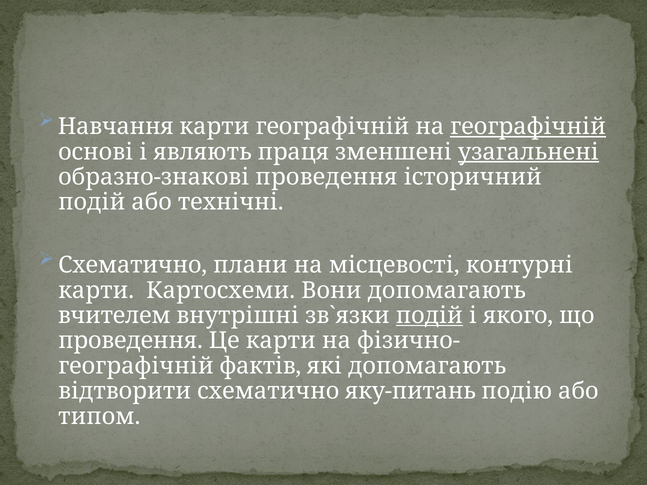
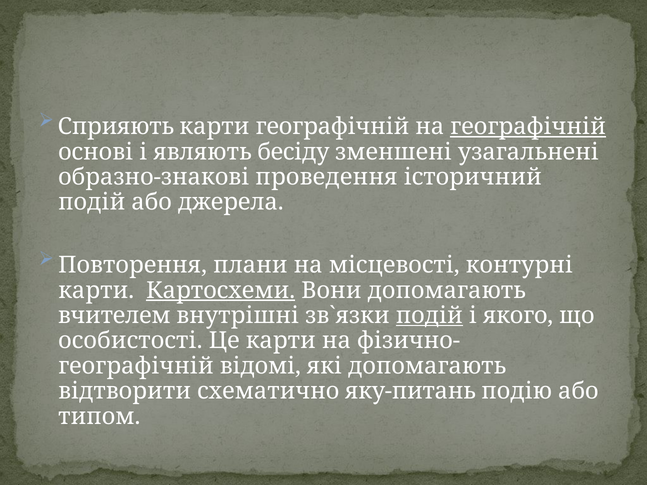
Навчання: Навчання -> Сприяють
праця: праця -> бесіду
узагальнені underline: present -> none
технічні: технічні -> джерела
Схематично at (133, 265): Схематично -> Повторення
Картосхеми underline: none -> present
проведення at (131, 341): проведення -> особистості
фактів: фактів -> відомі
